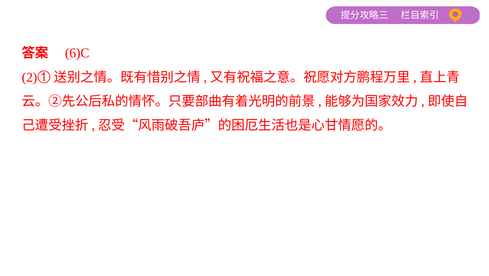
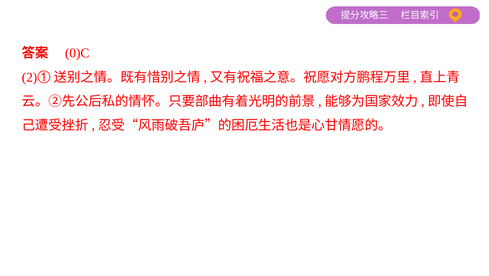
6)C: 6)C -> 0)C
